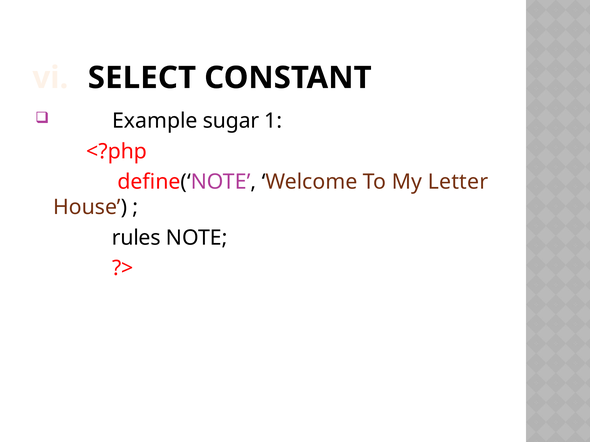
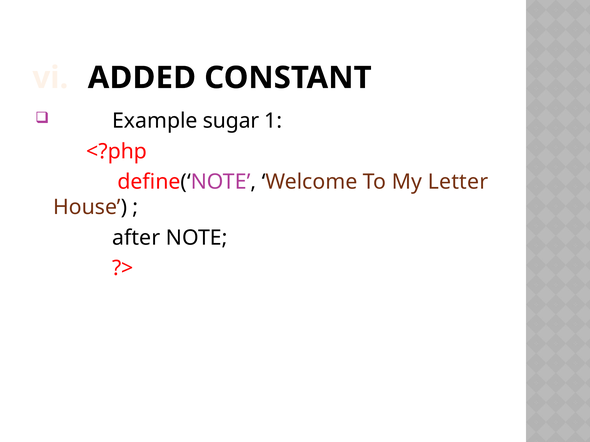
SELECT: SELECT -> ADDED
rules: rules -> after
